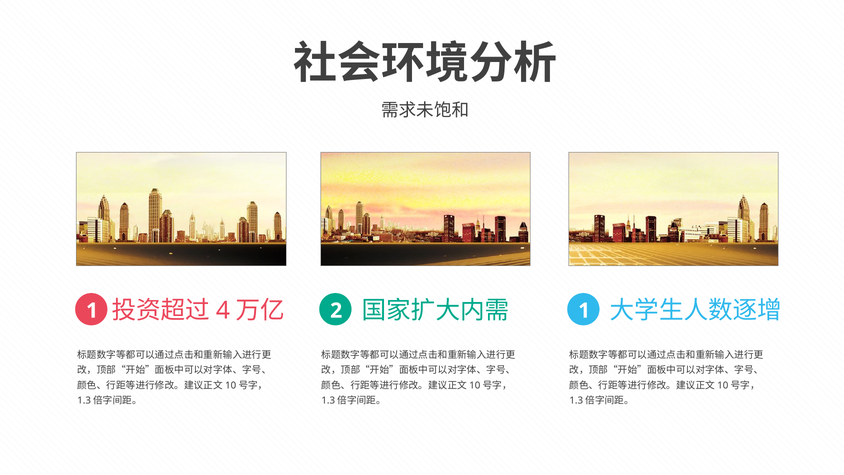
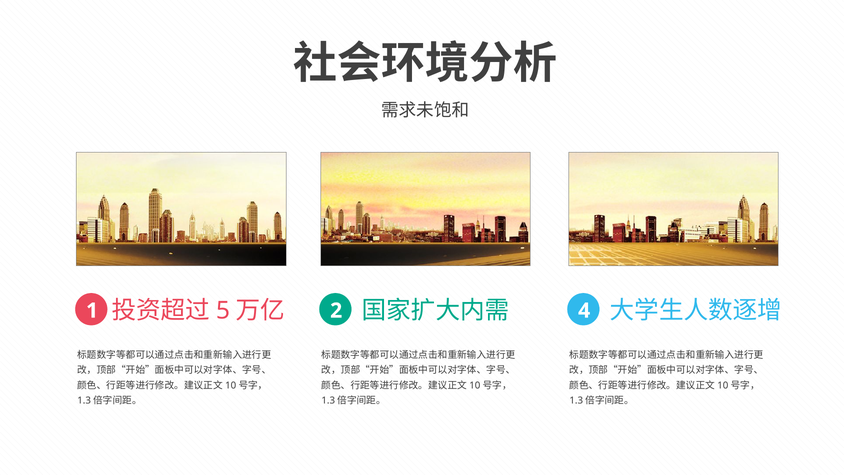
4: 4 -> 5
1 at (584, 310): 1 -> 4
